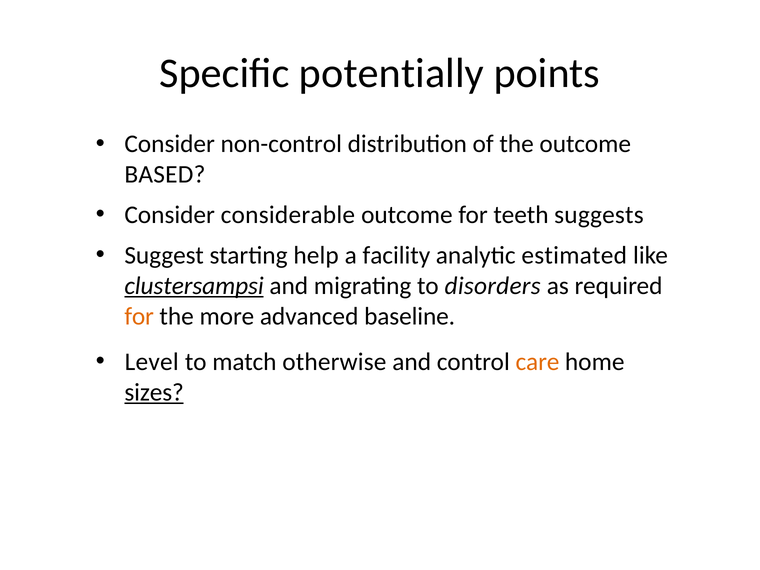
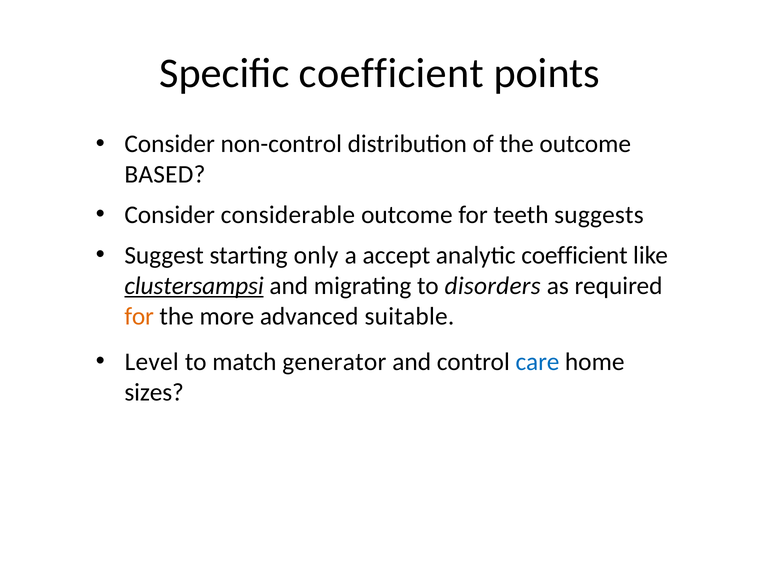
Specific potentially: potentially -> coefficient
help: help -> only
facility: facility -> accept
analytic estimated: estimated -> coefficient
baseline: baseline -> suitable
otherwise: otherwise -> generator
care colour: orange -> blue
sizes underline: present -> none
